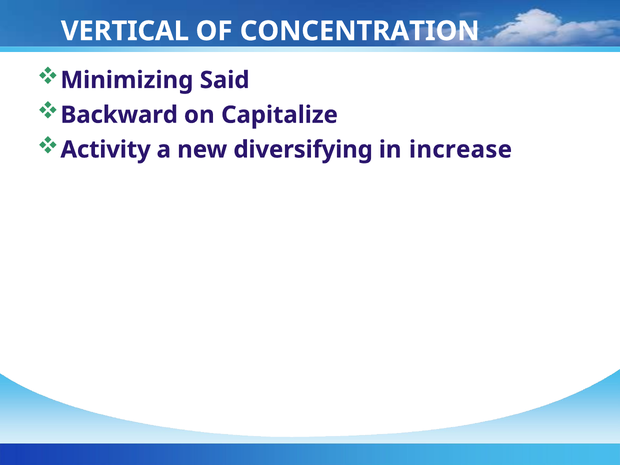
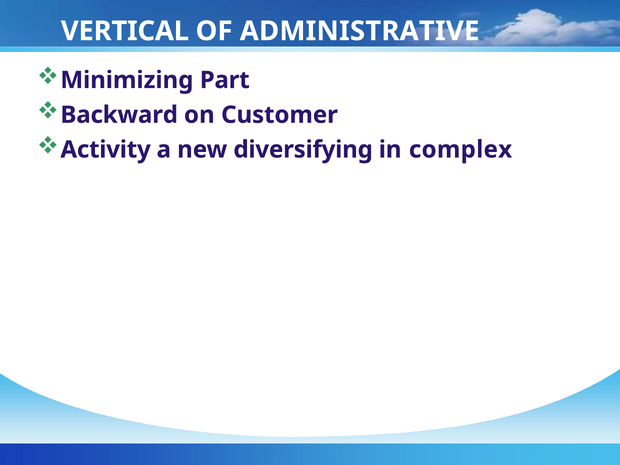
CONCENTRATION: CONCENTRATION -> ADMINISTRATIVE
Said: Said -> Part
Capitalize: Capitalize -> Customer
increase: increase -> complex
